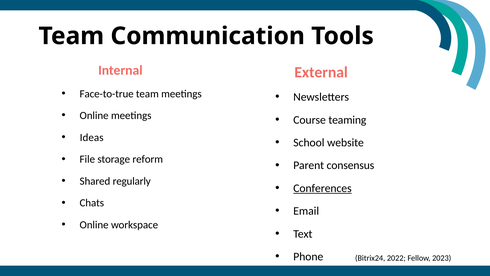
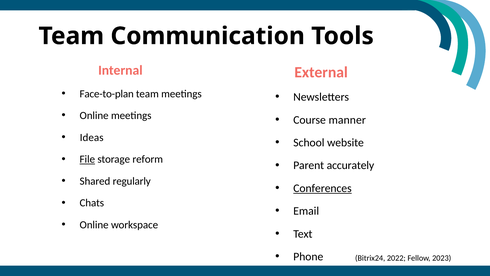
Face-to-true: Face-to-true -> Face-to-plan
teaming: teaming -> manner
File underline: none -> present
consensus: consensus -> accurately
